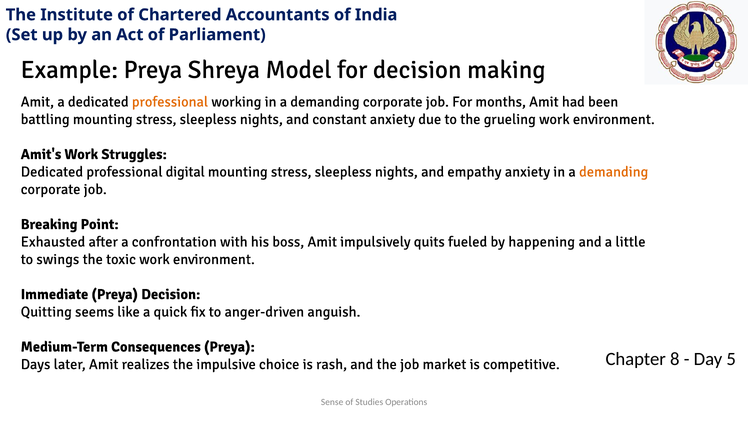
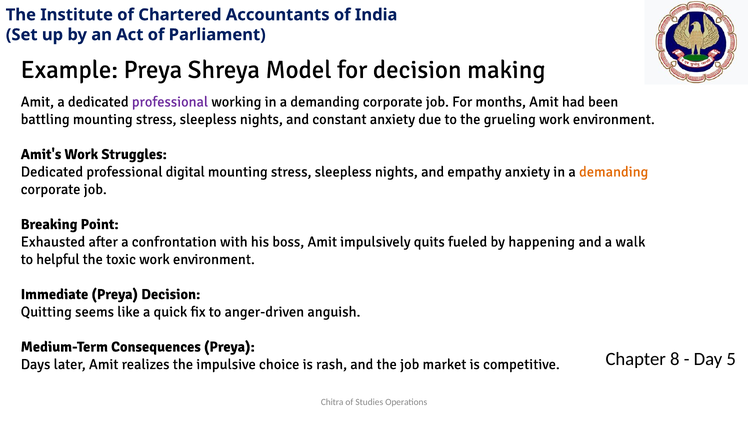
professional at (170, 102) colour: orange -> purple
little: little -> walk
swings: swings -> helpful
Sense: Sense -> Chitra
